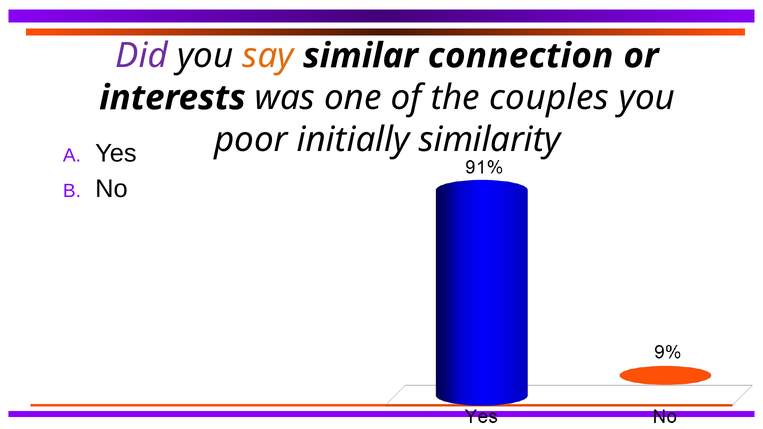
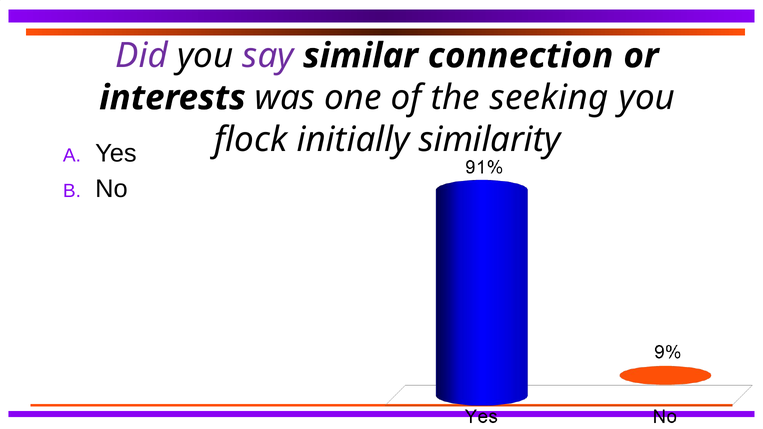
say colour: orange -> purple
couples: couples -> seeking
poor: poor -> flock
